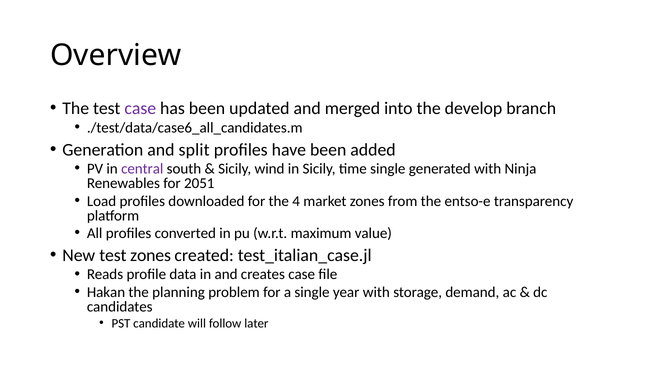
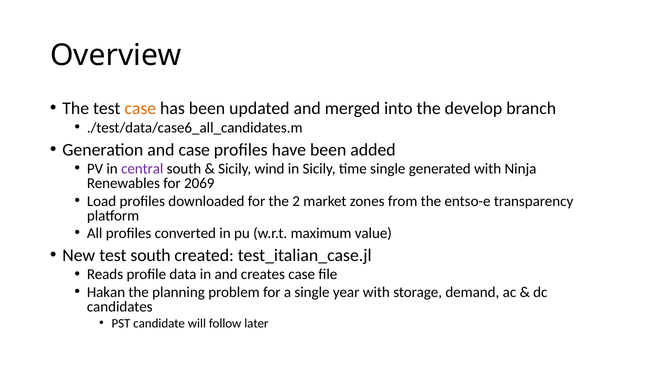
case at (140, 109) colour: purple -> orange
and split: split -> case
2051: 2051 -> 2069
4: 4 -> 2
test zones: zones -> south
